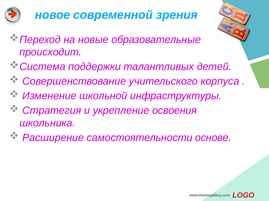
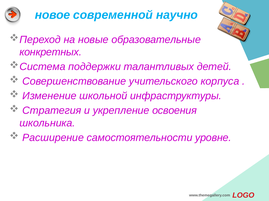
зрения: зрения -> научно
происходит: происходит -> конкретных
основе: основе -> уровне
